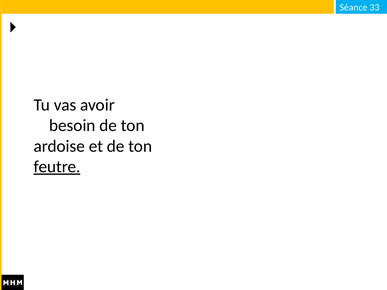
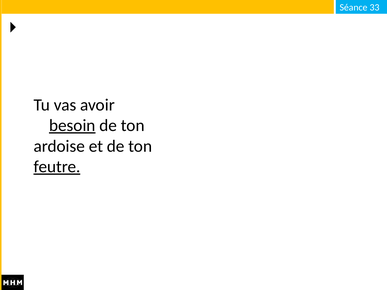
besoin underline: none -> present
